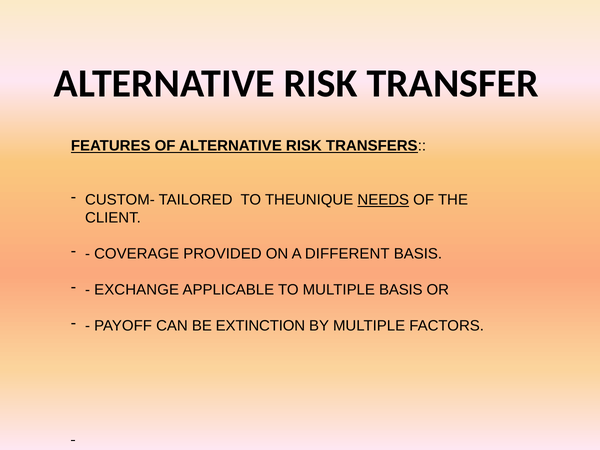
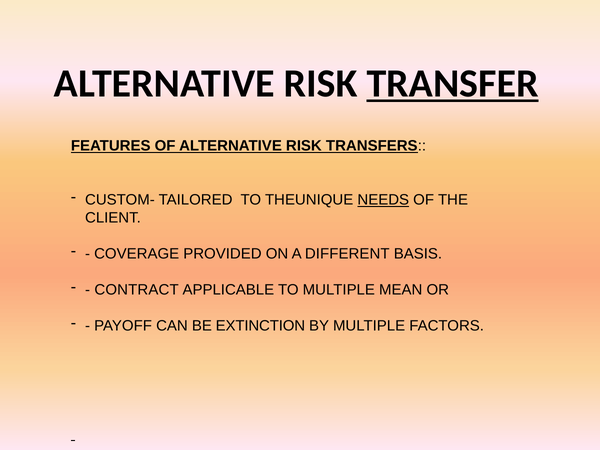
TRANSFER underline: none -> present
EXCHANGE: EXCHANGE -> CONTRACT
MULTIPLE BASIS: BASIS -> MEAN
